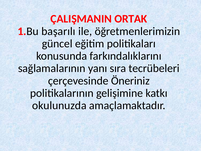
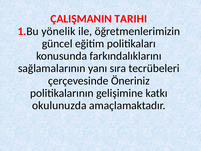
ORTAK: ORTAK -> TARIHI
başarılı: başarılı -> yönelik
